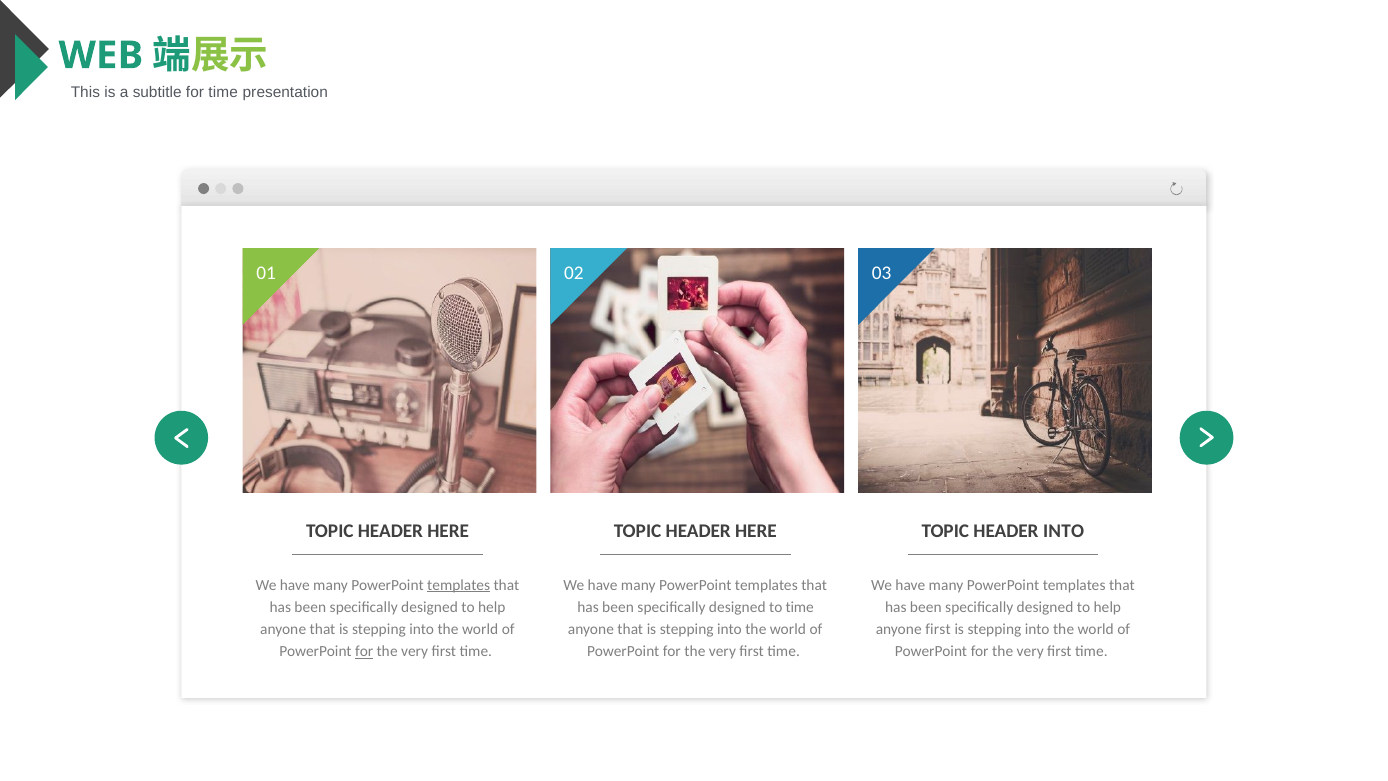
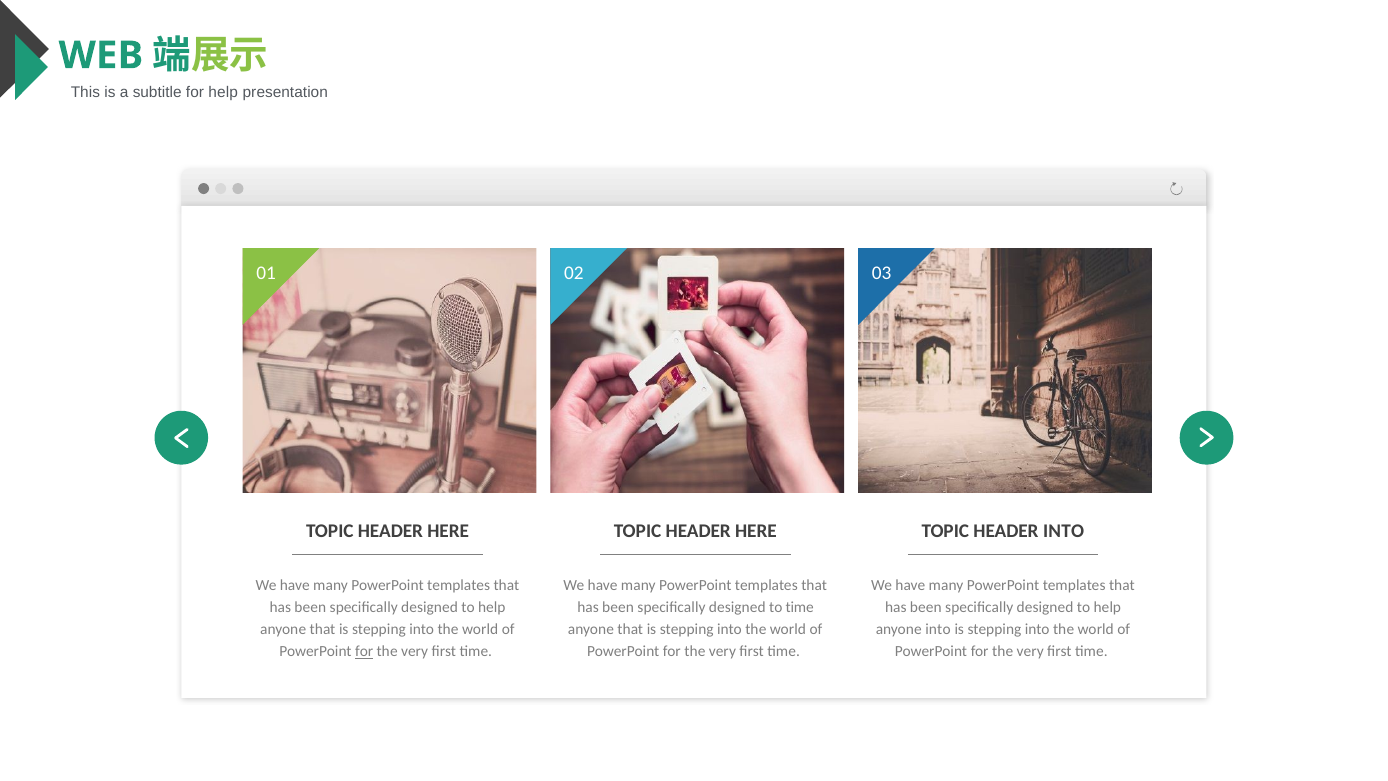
for time: time -> help
templates at (459, 585) underline: present -> none
anyone first: first -> into
